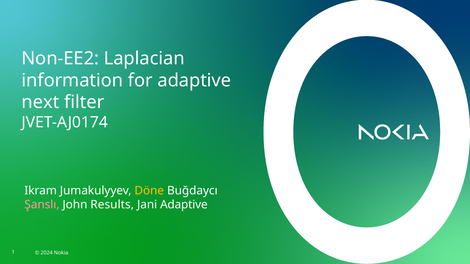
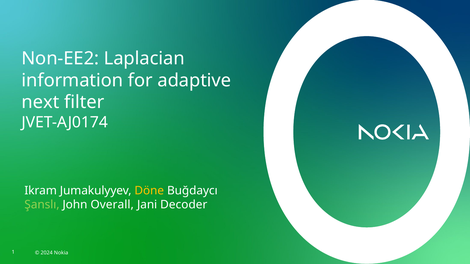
Şanslı colour: pink -> light green
Results: Results -> Overall
Jani Adaptive: Adaptive -> Decoder
